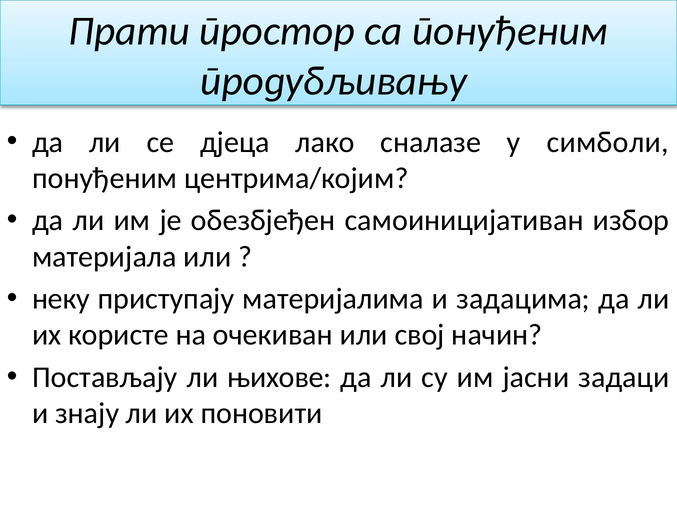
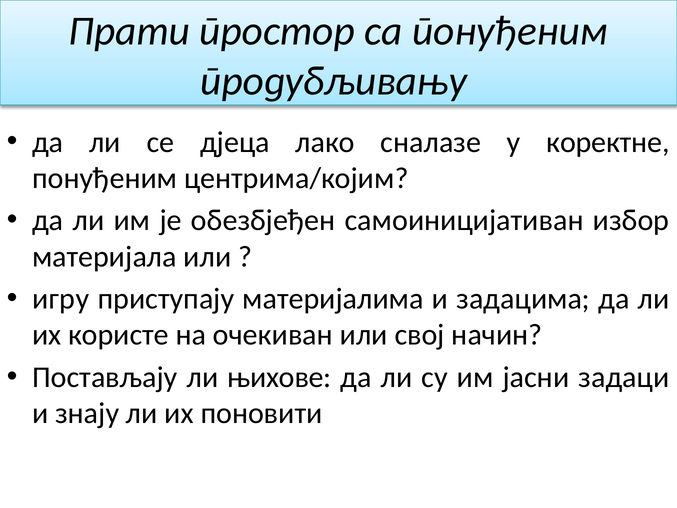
симболи: симболи -> коректне
неку: неку -> игру
